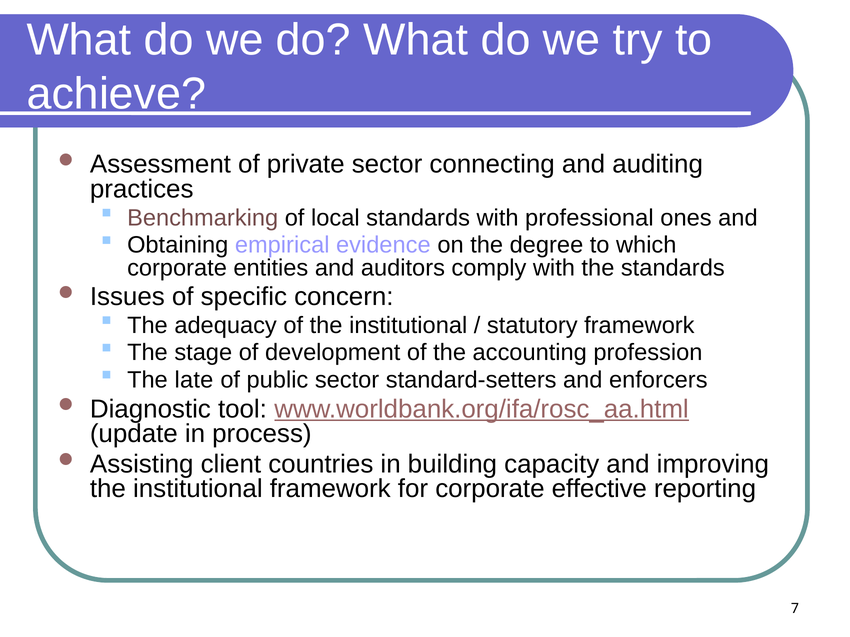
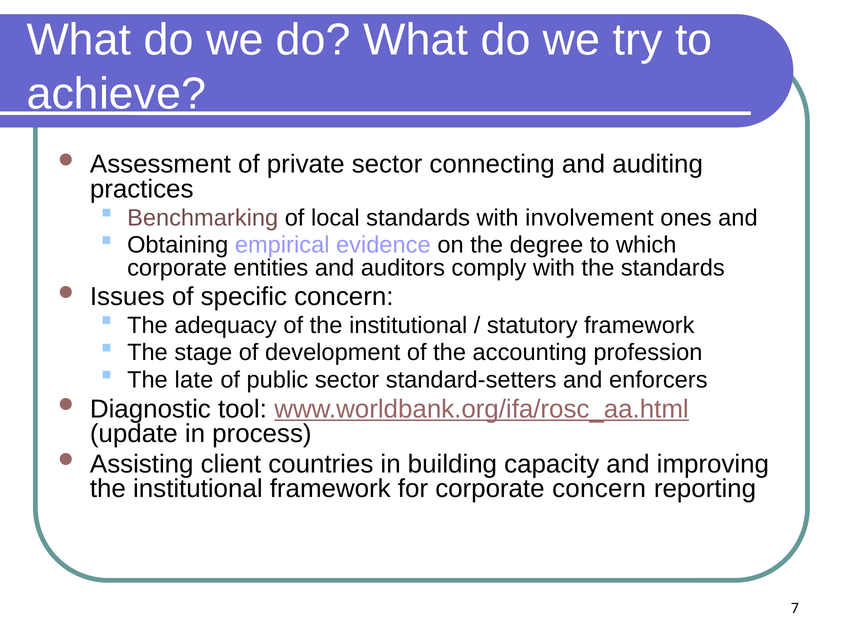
professional: professional -> involvement
corporate effective: effective -> concern
